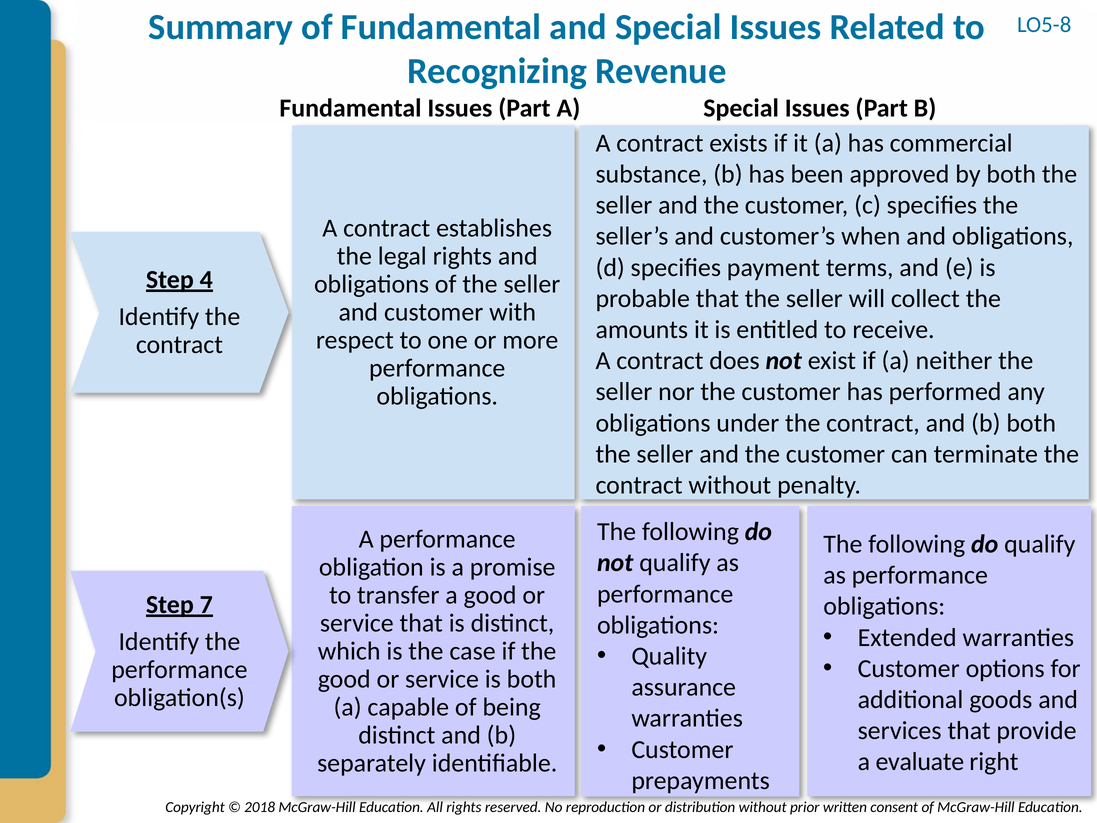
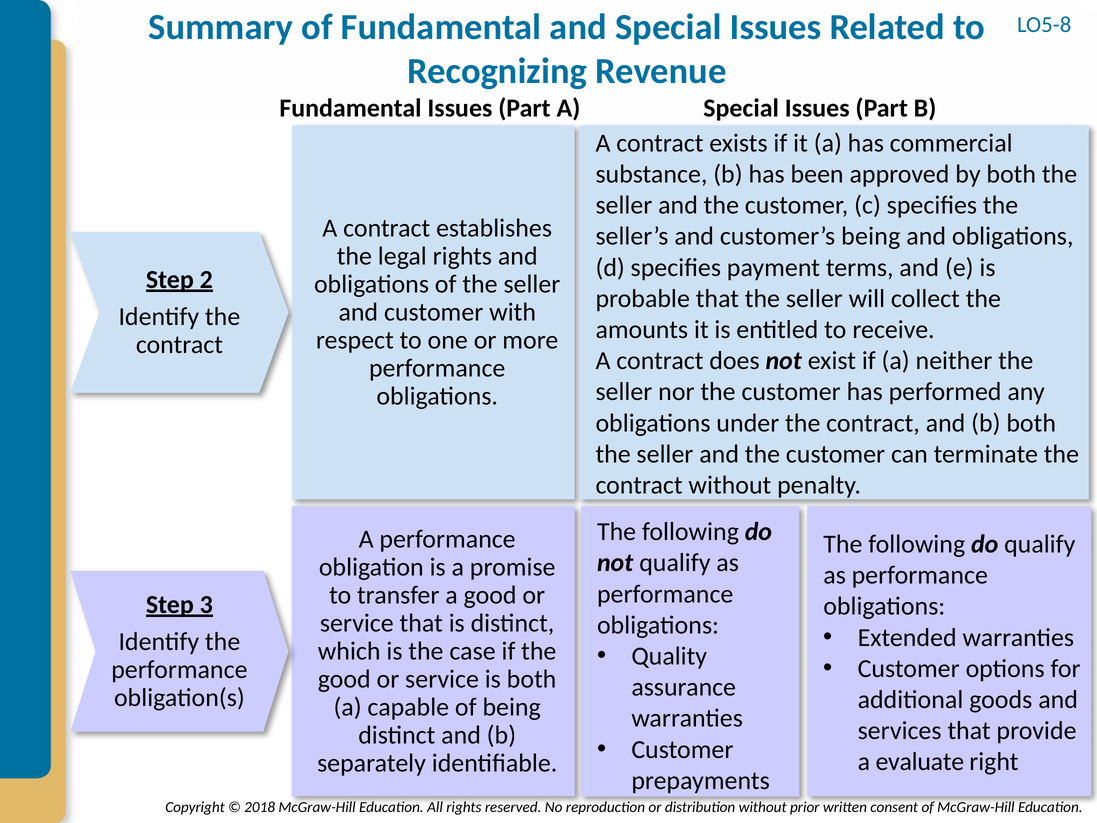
customer’s when: when -> being
4: 4 -> 2
7: 7 -> 3
